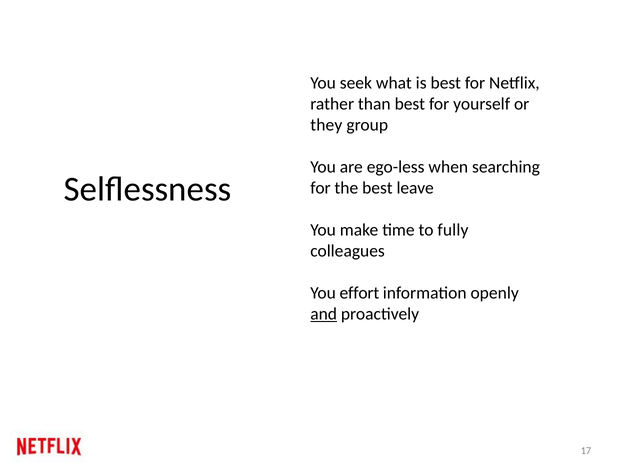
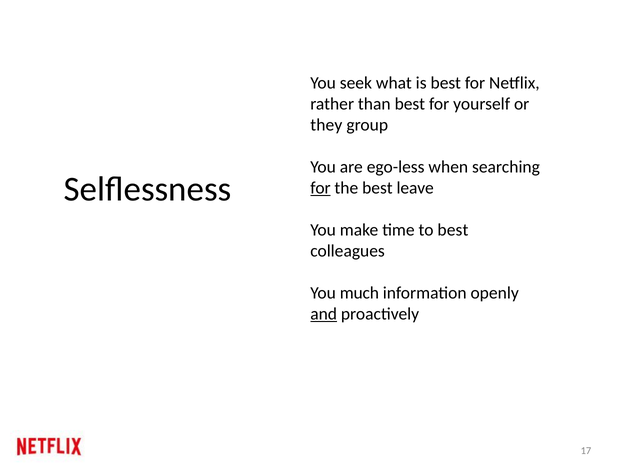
for at (320, 188) underline: none -> present
to fully: fully -> best
effort: effort -> much
